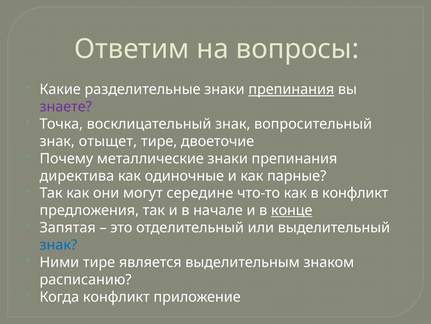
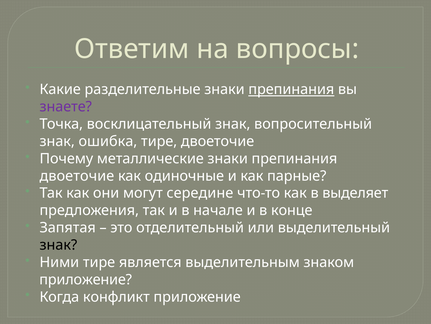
отыщет: отыщет -> ошибка
директива at (77, 176): директива -> двоеточие
в конфликт: конфликт -> выделяет
конце underline: present -> none
знак at (58, 245) colour: blue -> black
расписанию at (86, 279): расписанию -> приложение
